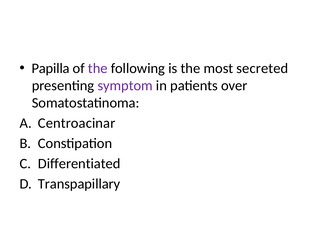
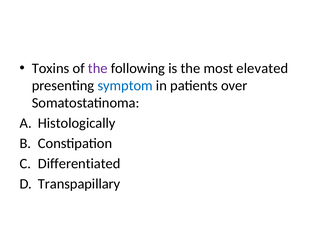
Papilla: Papilla -> Toxins
secreted: secreted -> elevated
symptom colour: purple -> blue
Centroacinar: Centroacinar -> Histologically
